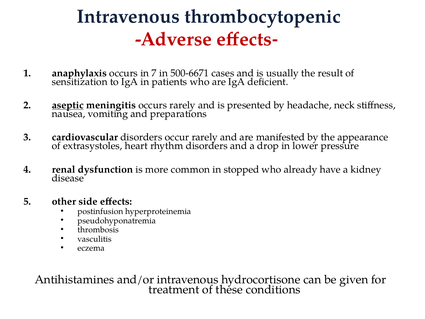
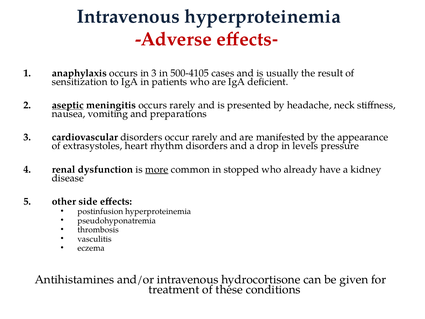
Intravenous thrombocytopenic: thrombocytopenic -> hyperproteinemia
in 7: 7 -> 3
500-6671: 500-6671 -> 500-4105
lower: lower -> levels
more underline: none -> present
